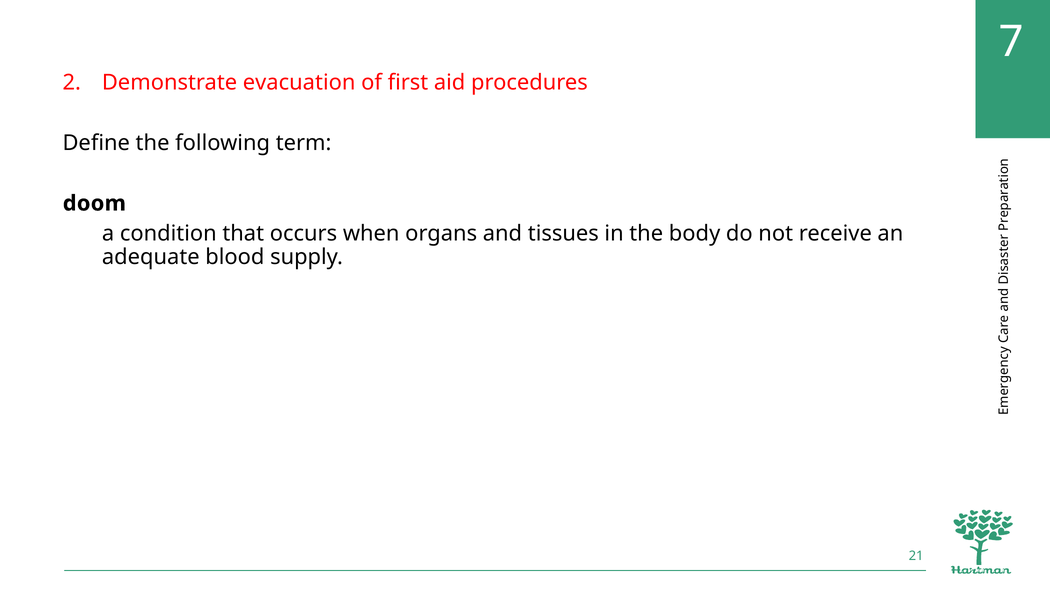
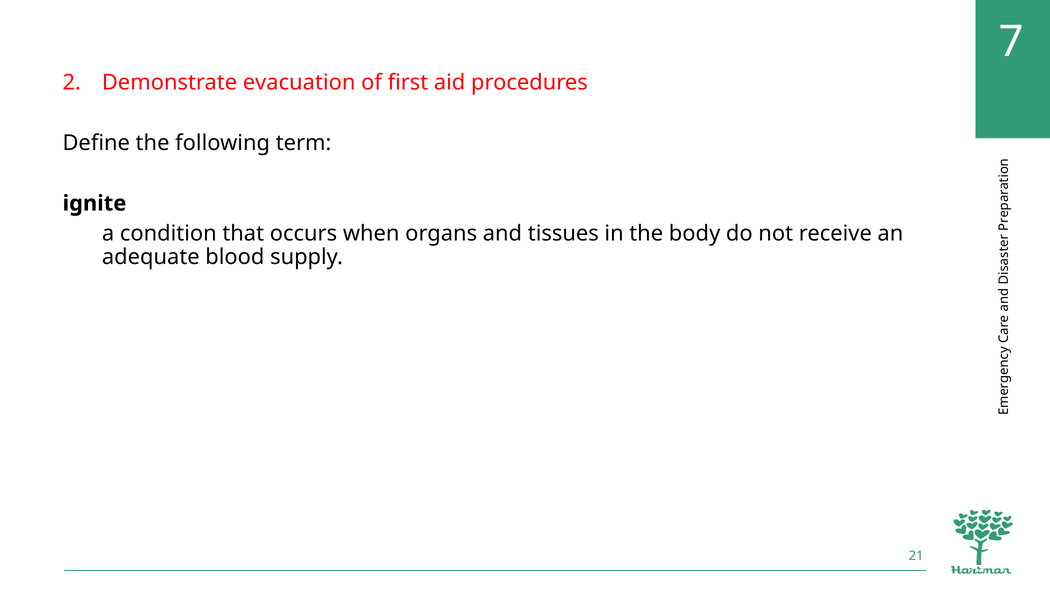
doom: doom -> ignite
